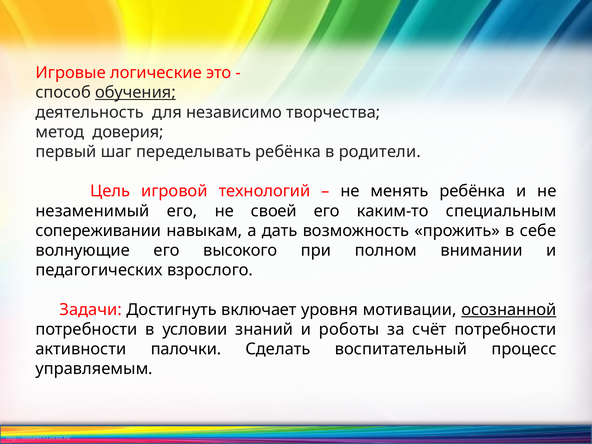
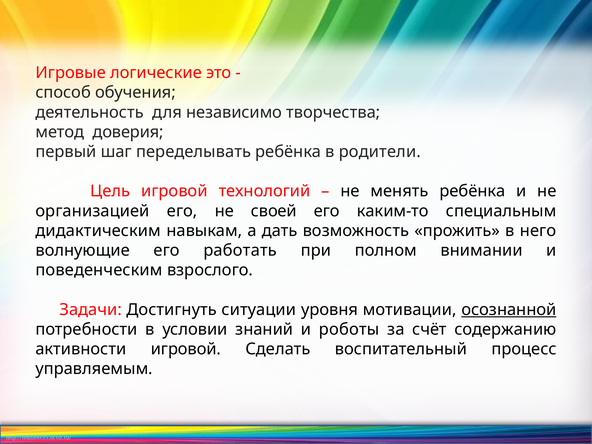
обучения underline: present -> none
незаменимый: незаменимый -> организацией
сопереживании: сопереживании -> дидактическим
себе: себе -> него
высокого: высокого -> работать
педагогических: педагогических -> поведенческим
включает: включает -> ситуации
счёт потребности: потребности -> содержанию
активности палочки: палочки -> игровой
